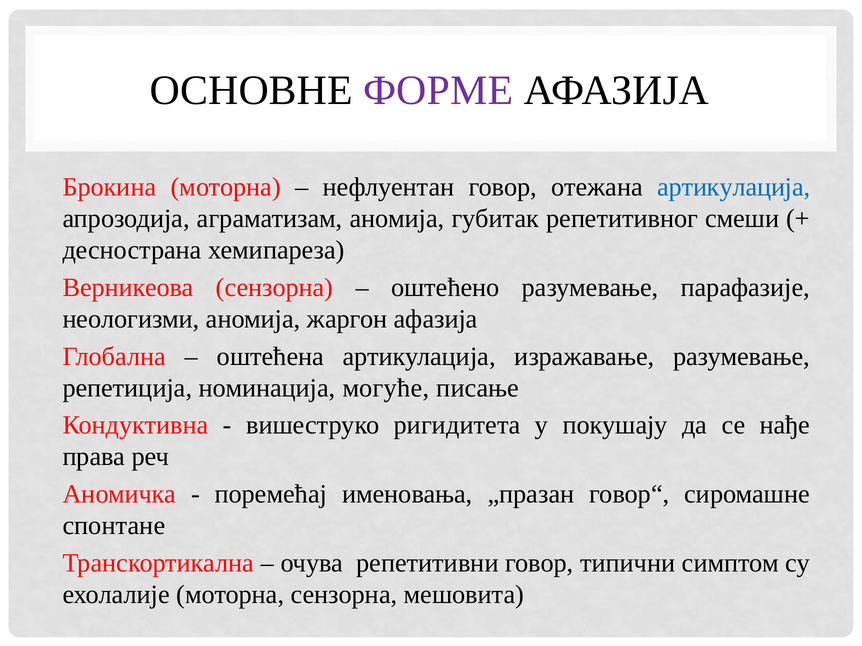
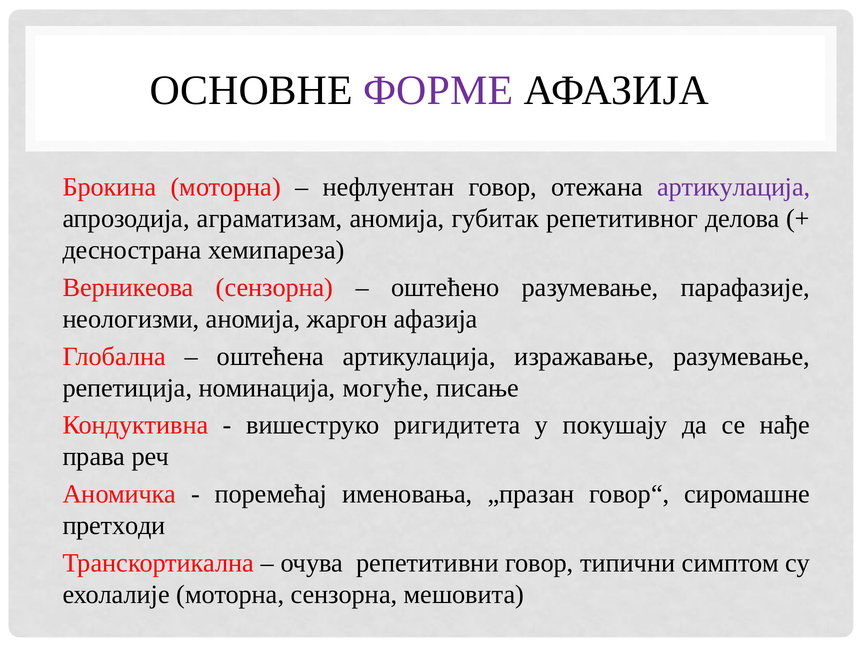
артикулација at (734, 187) colour: blue -> purple
смеши: смеши -> делова
спонтане: спонтане -> претходи
